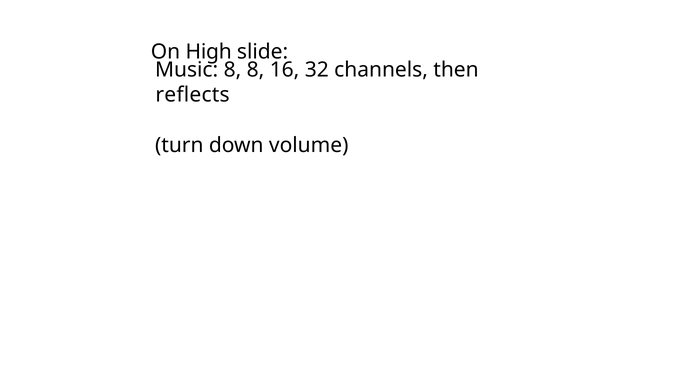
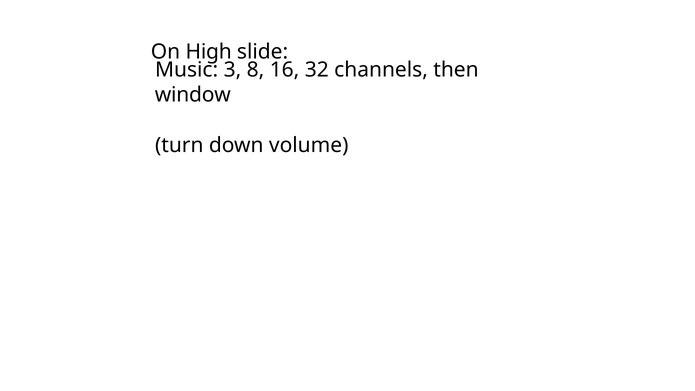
Music 8: 8 -> 3
reflects: reflects -> window
